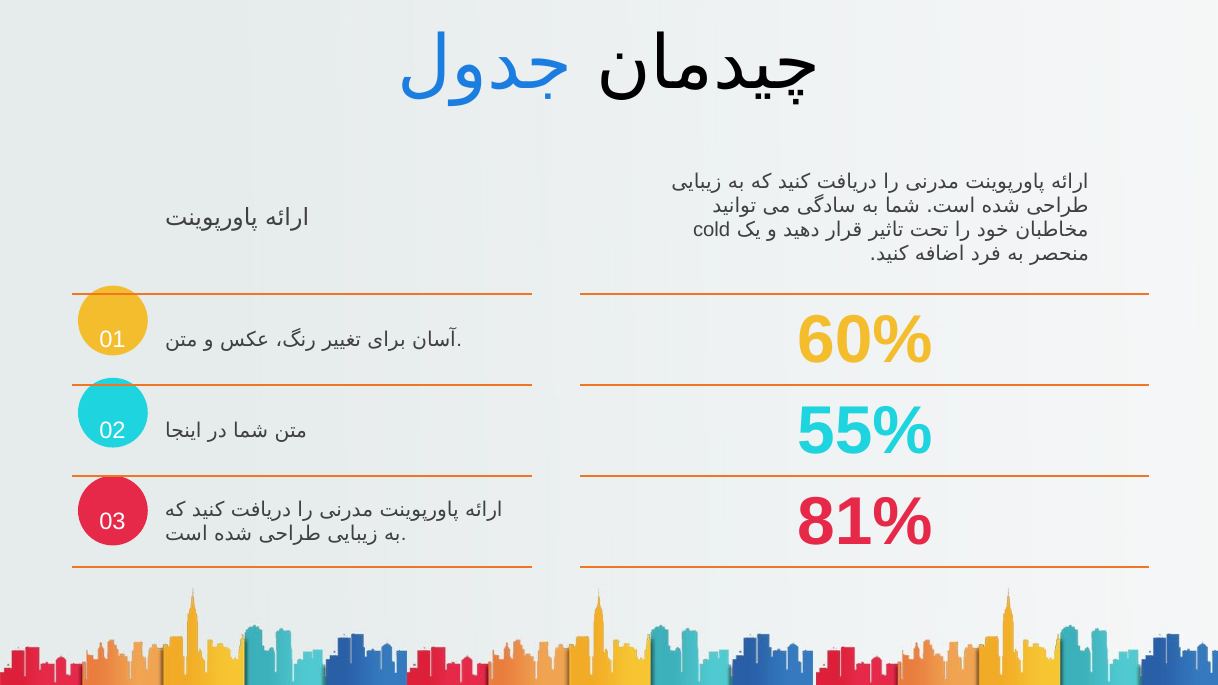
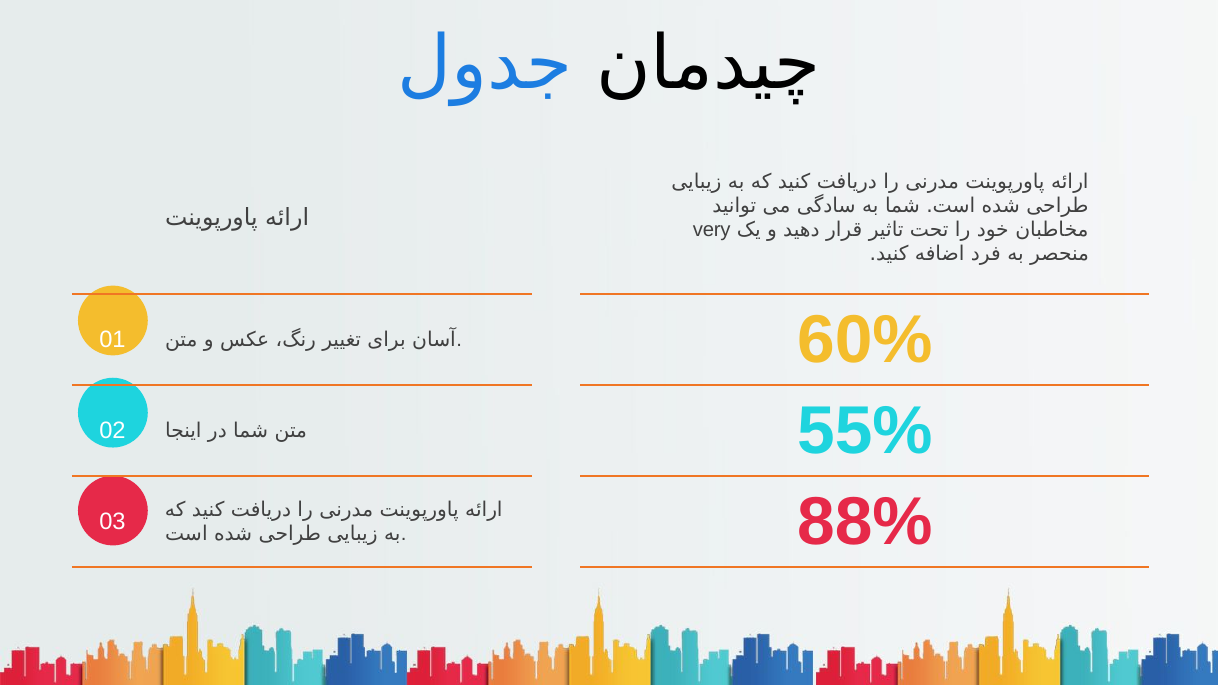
cold: cold -> very
81%: 81% -> 88%
